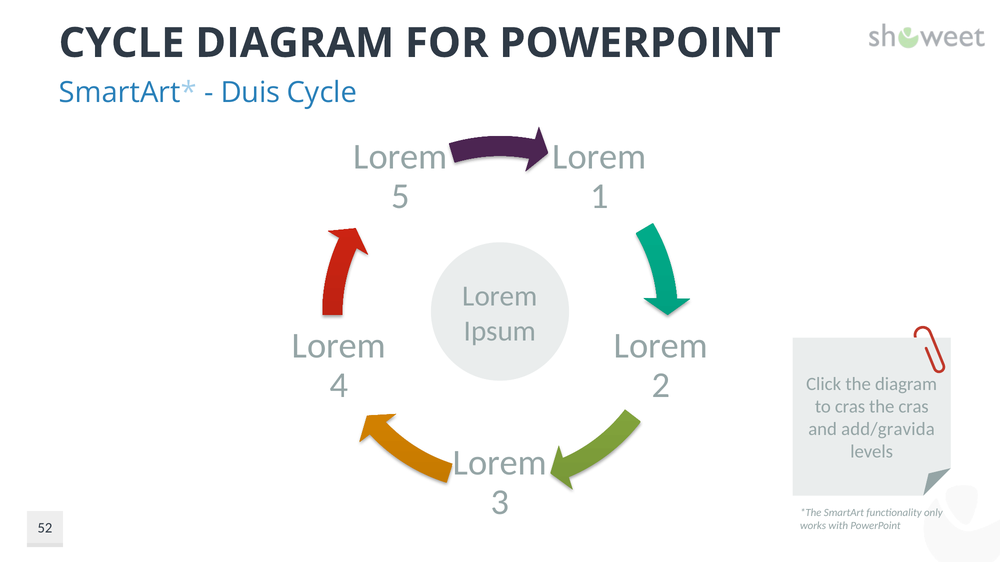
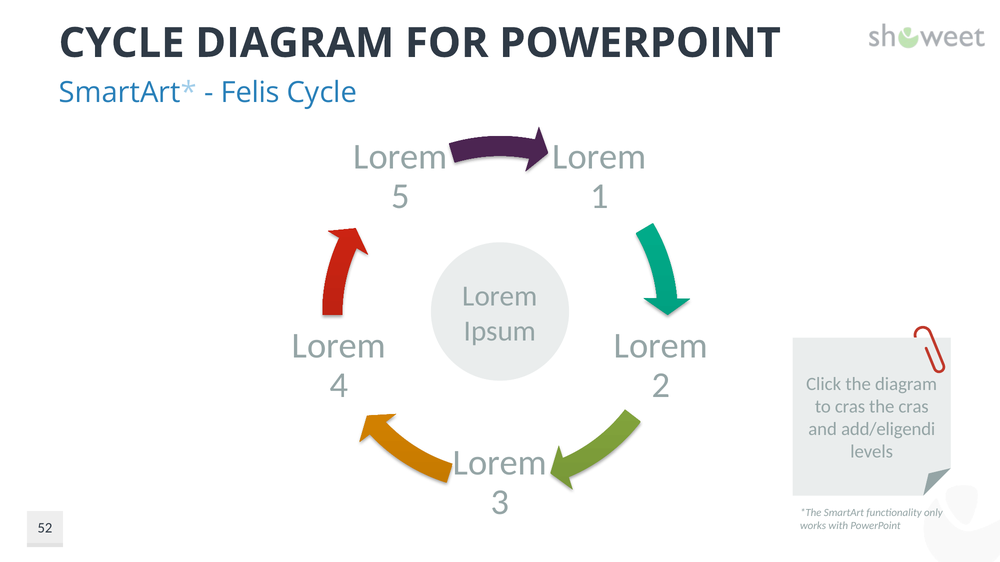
Duis: Duis -> Felis
add/gravida: add/gravida -> add/eligendi
